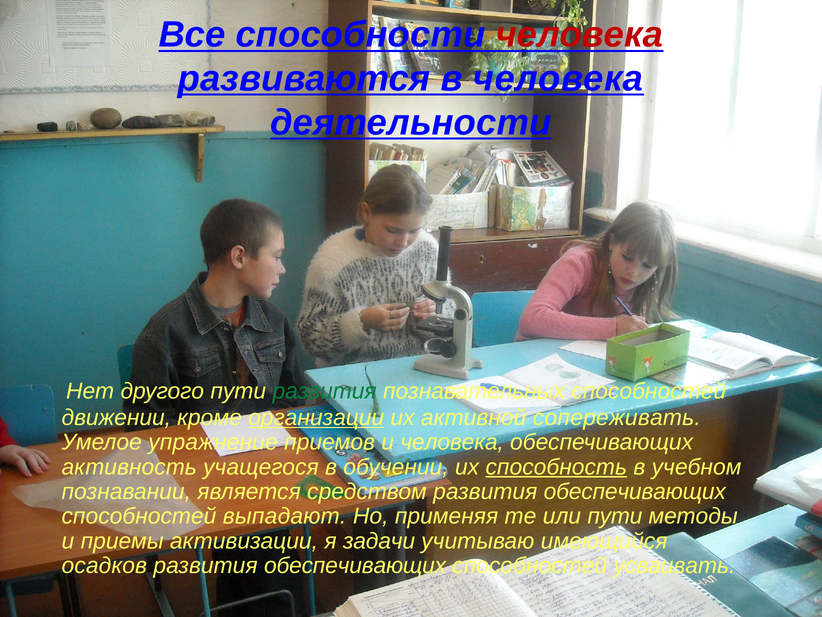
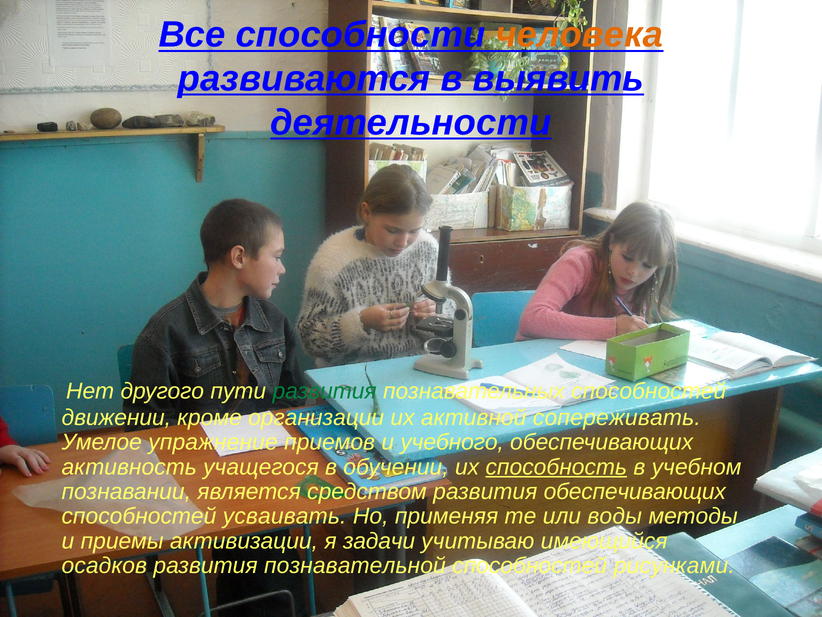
человека at (579, 35) colour: red -> orange
в человека: человека -> выявить
организации underline: present -> none
и человека: человека -> учебного
выпадают: выпадают -> усваивать
или пути: пути -> воды
обеспечивающих at (355, 565): обеспечивающих -> познавательной
усваивать: усваивать -> рисунками
